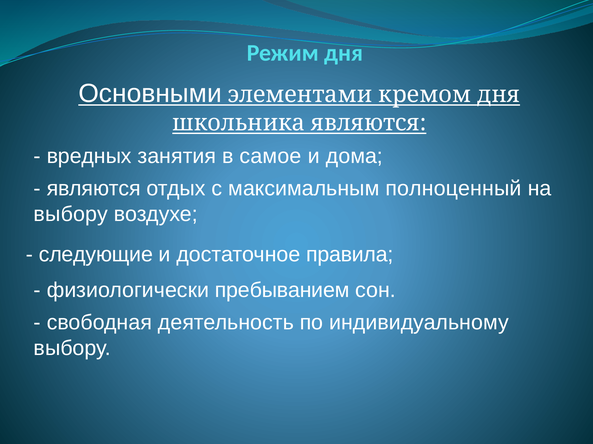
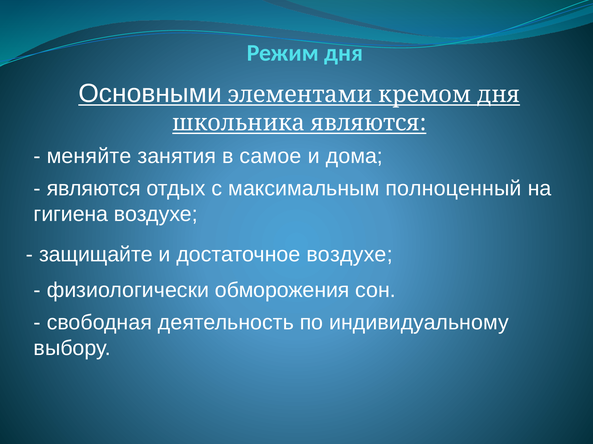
вредных: вредных -> меняйте
выбору at (71, 214): выбору -> гигиена
следующие: следующие -> защищайте
достаточное правила: правила -> воздухе
пребыванием: пребыванием -> обморожения
